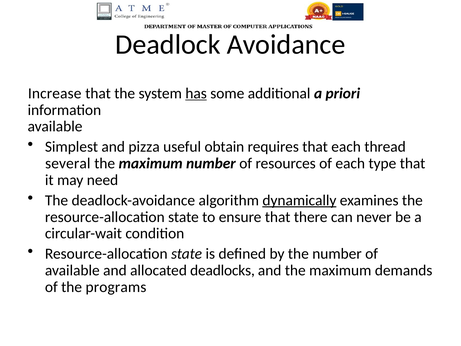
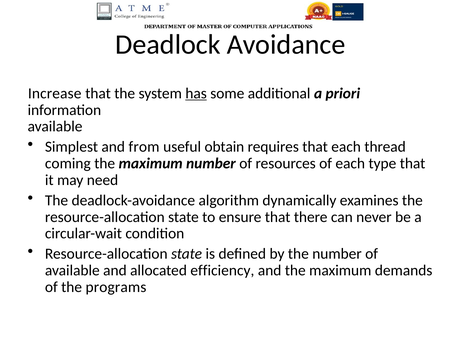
pizza: pizza -> from
several: several -> coming
dynamically underline: present -> none
deadlocks: deadlocks -> efficiency
